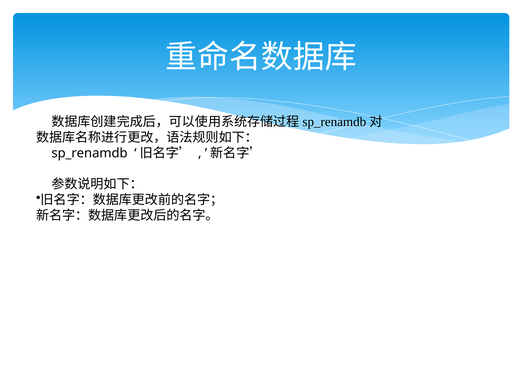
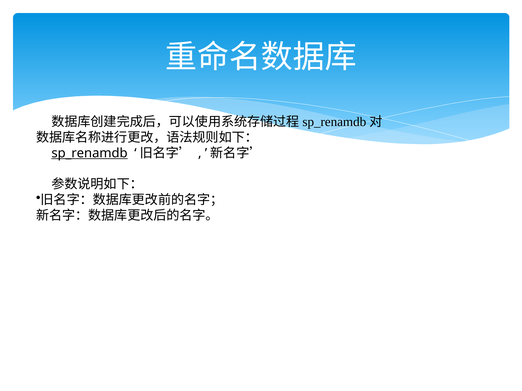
sp_renamdb underline: none -> present
